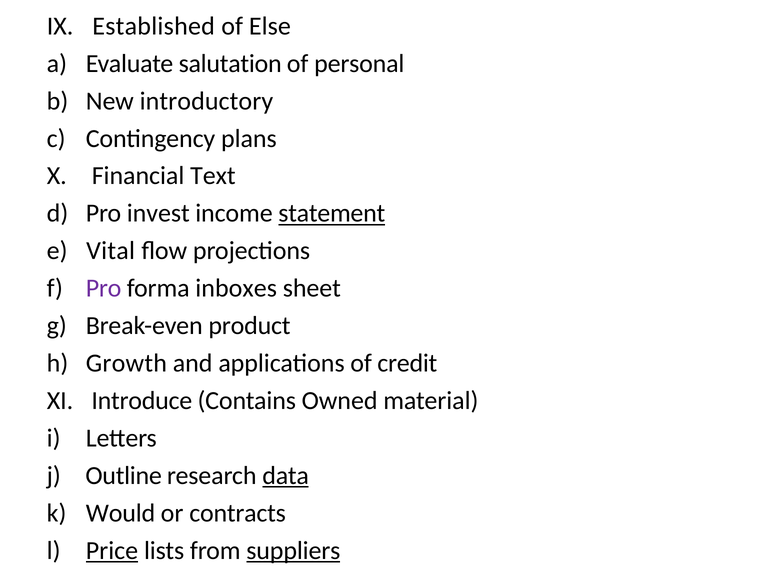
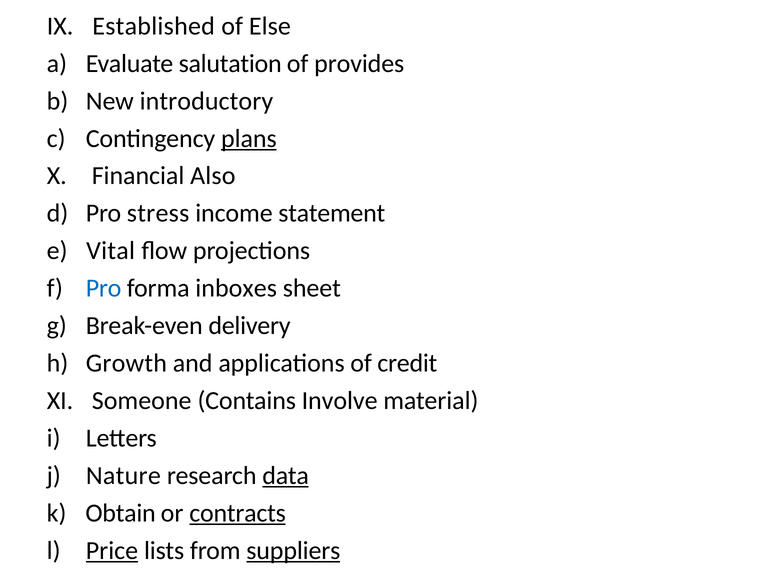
personal: personal -> provides
plans underline: none -> present
Text: Text -> Also
invest: invest -> stress
statement underline: present -> none
Pro at (104, 288) colour: purple -> blue
product: product -> delivery
Introduce: Introduce -> Someone
Owned: Owned -> Involve
Outline: Outline -> Nature
Would: Would -> Obtain
contracts underline: none -> present
